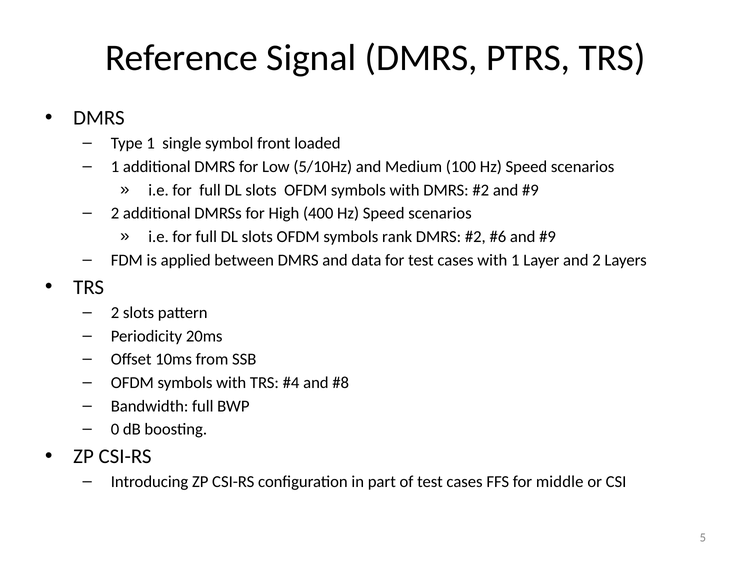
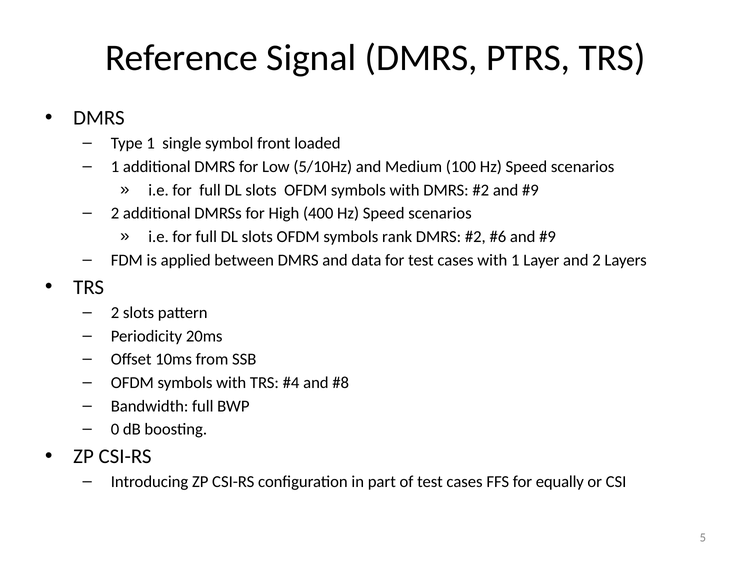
middle: middle -> equally
